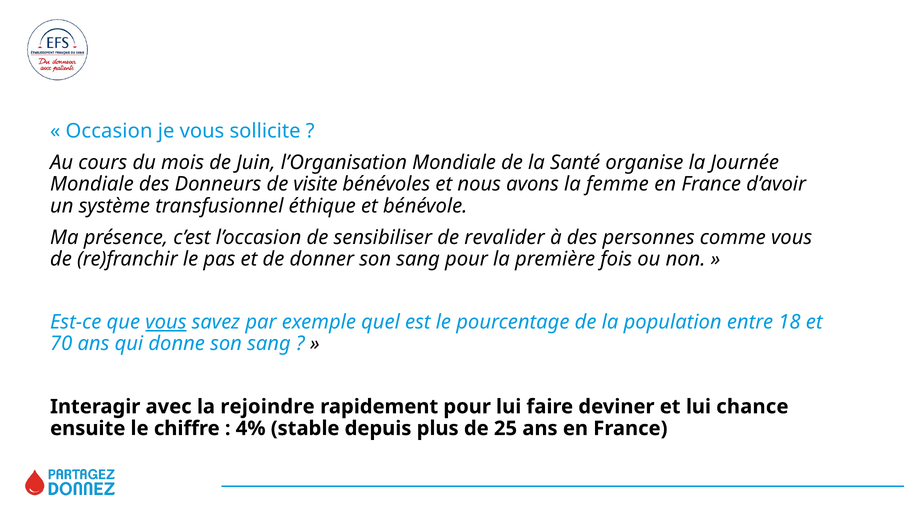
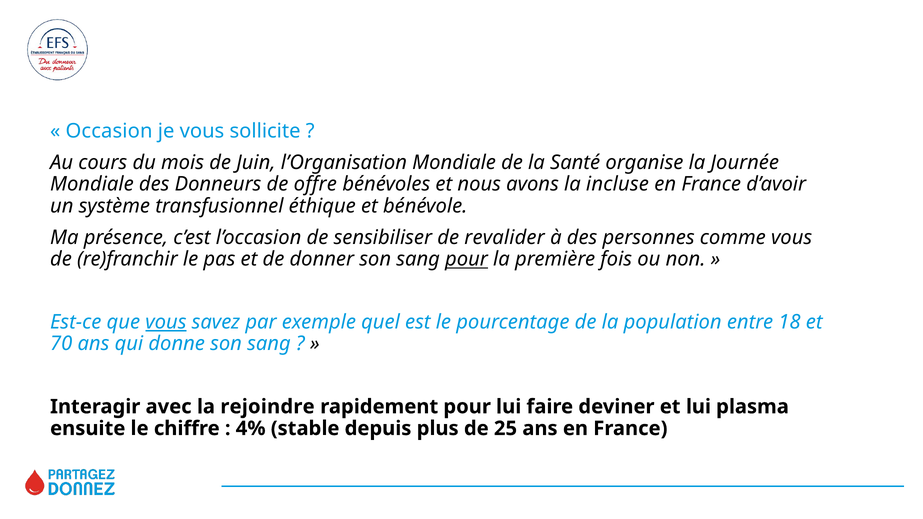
visite: visite -> offre
femme: femme -> incluse
pour at (467, 259) underline: none -> present
chance: chance -> plasma
